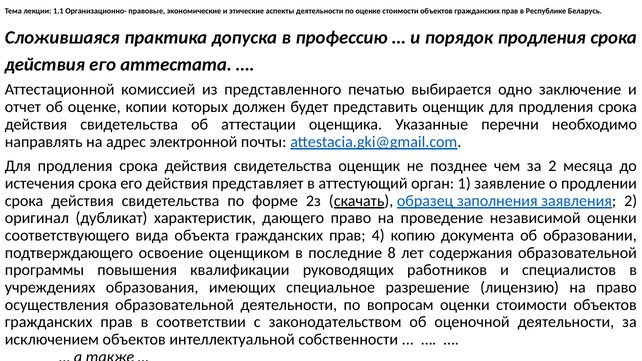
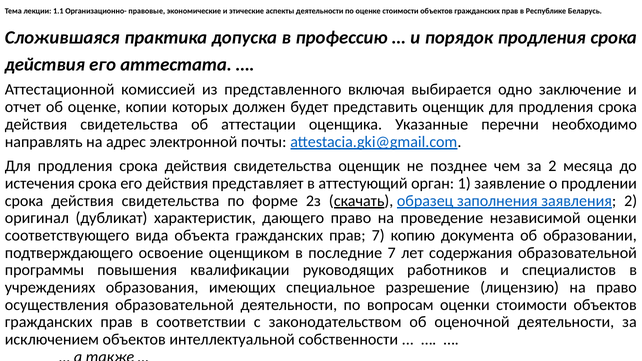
печатью: печатью -> включая
прав 4: 4 -> 7
последние 8: 8 -> 7
